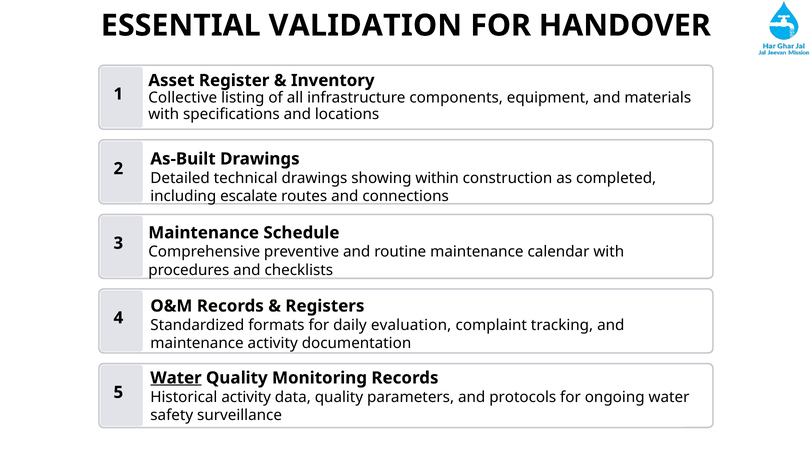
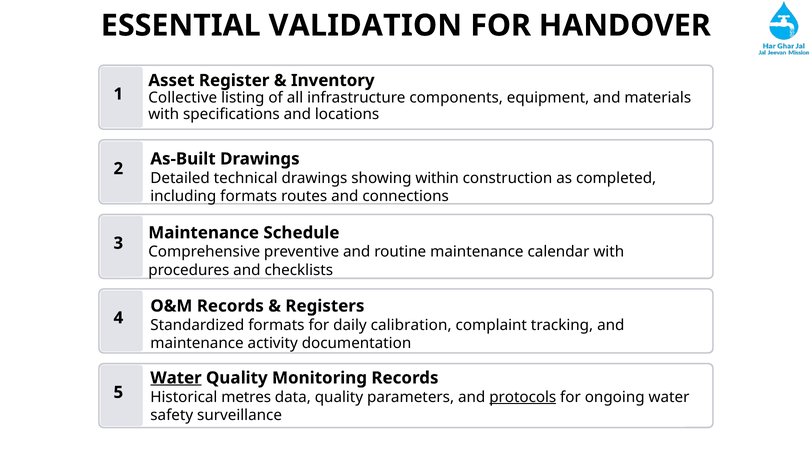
including escalate: escalate -> formats
evaluation: evaluation -> calibration
Historical activity: activity -> metres
protocols underline: none -> present
